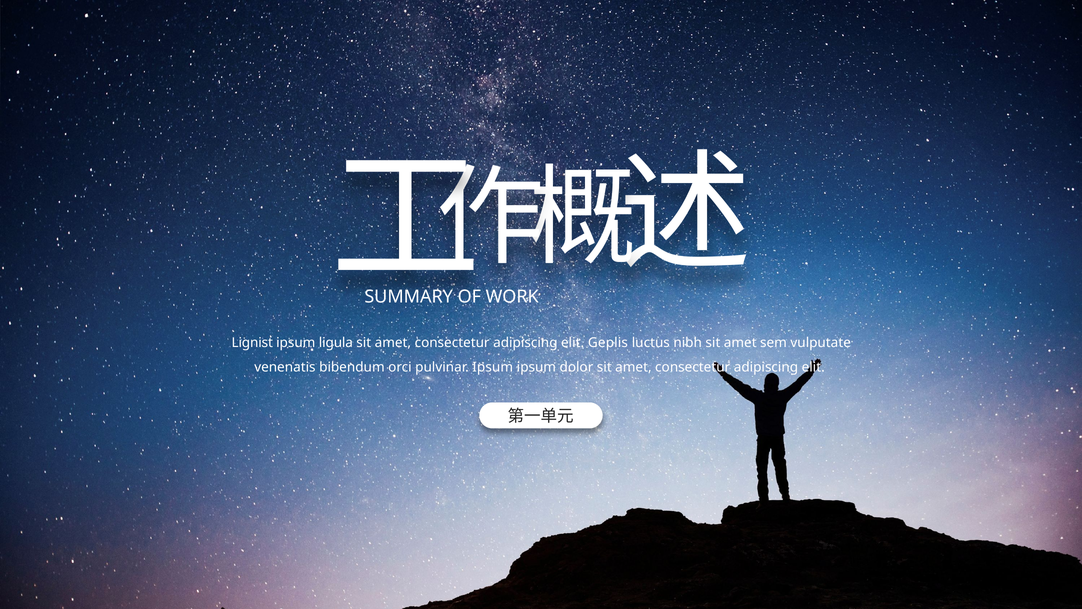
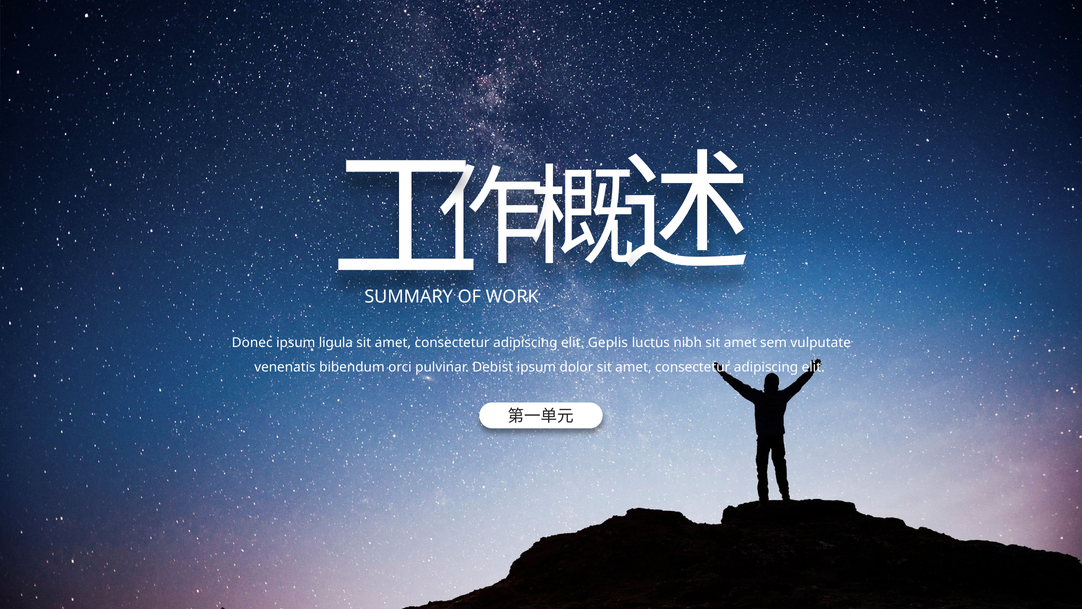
Lignist: Lignist -> Donec
pulvinar Ipsum: Ipsum -> Debist
